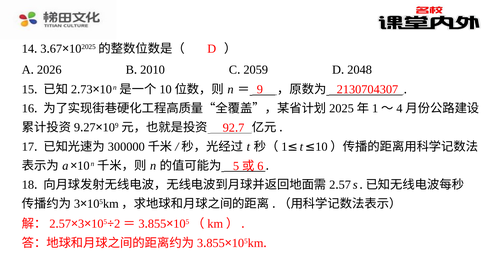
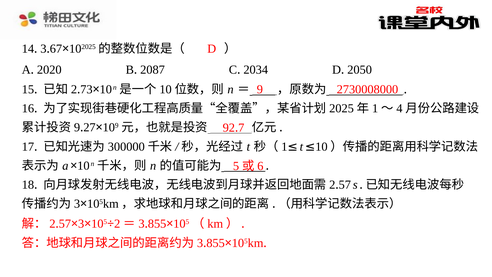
2026: 2026 -> 2020
2010: 2010 -> 2087
2059: 2059 -> 2034
2048: 2048 -> 2050
2130704307: 2130704307 -> 2730008000
